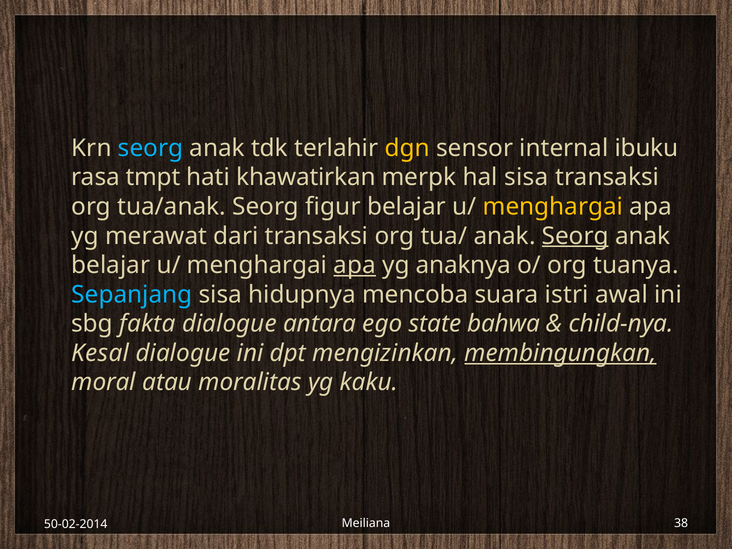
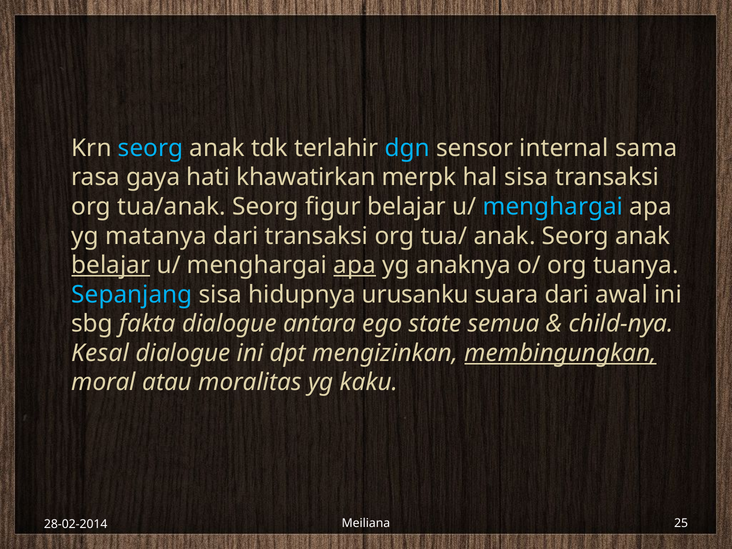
dgn colour: yellow -> light blue
ibuku: ibuku -> sama
tmpt: tmpt -> gaya
menghargai at (553, 207) colour: yellow -> light blue
merawat: merawat -> matanya
Seorg at (575, 236) underline: present -> none
belajar at (111, 265) underline: none -> present
mencoba: mencoba -> urusanku
suara istri: istri -> dari
bahwa: bahwa -> semua
38: 38 -> 25
50-02-2014: 50-02-2014 -> 28-02-2014
